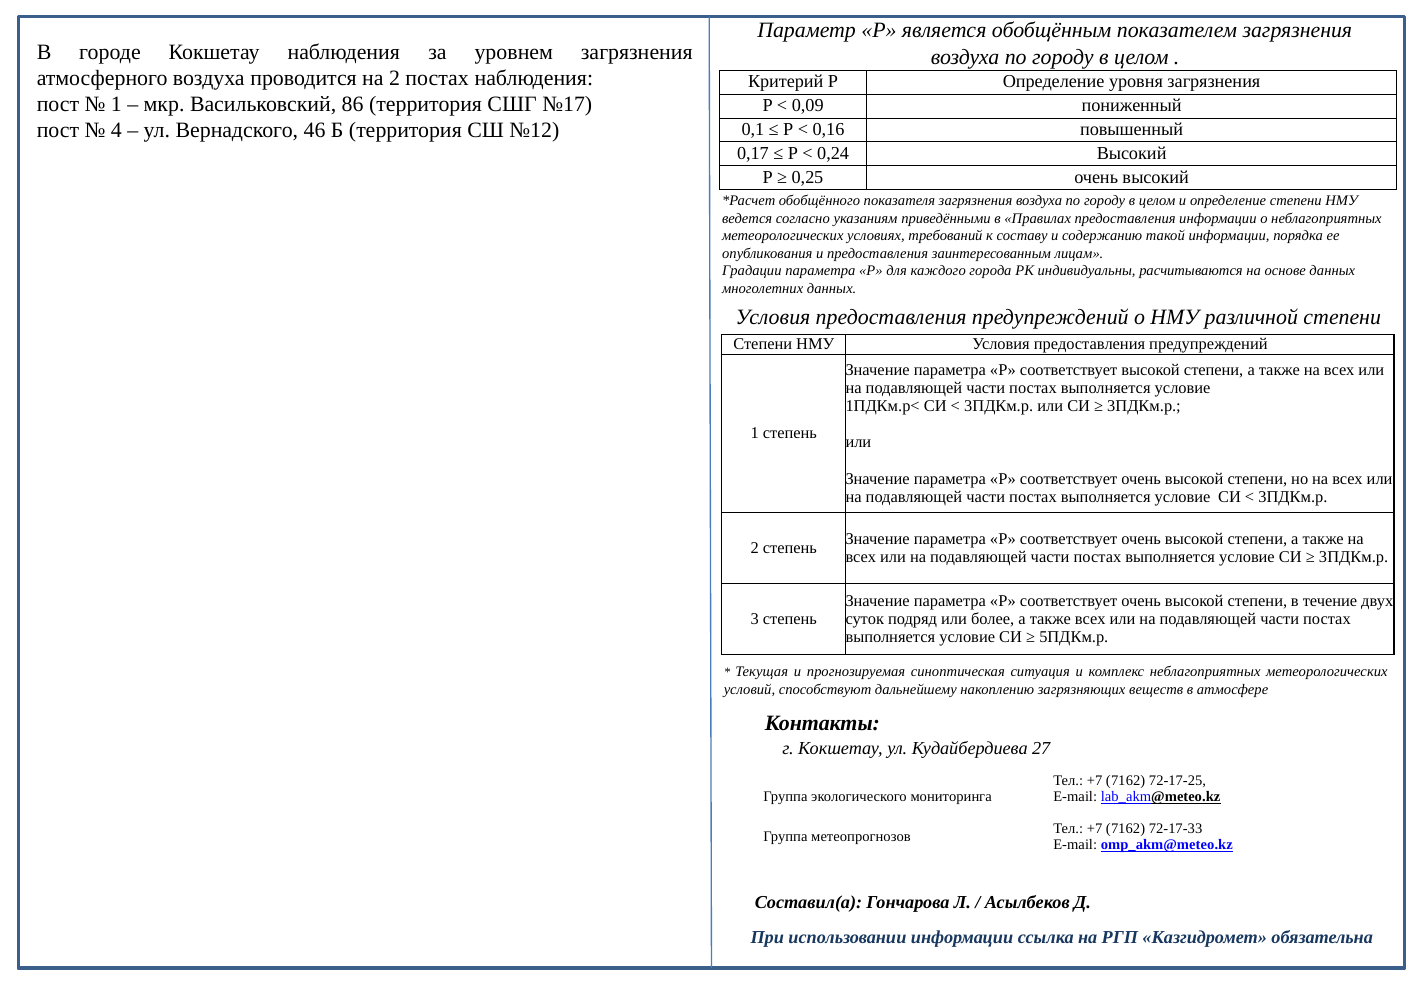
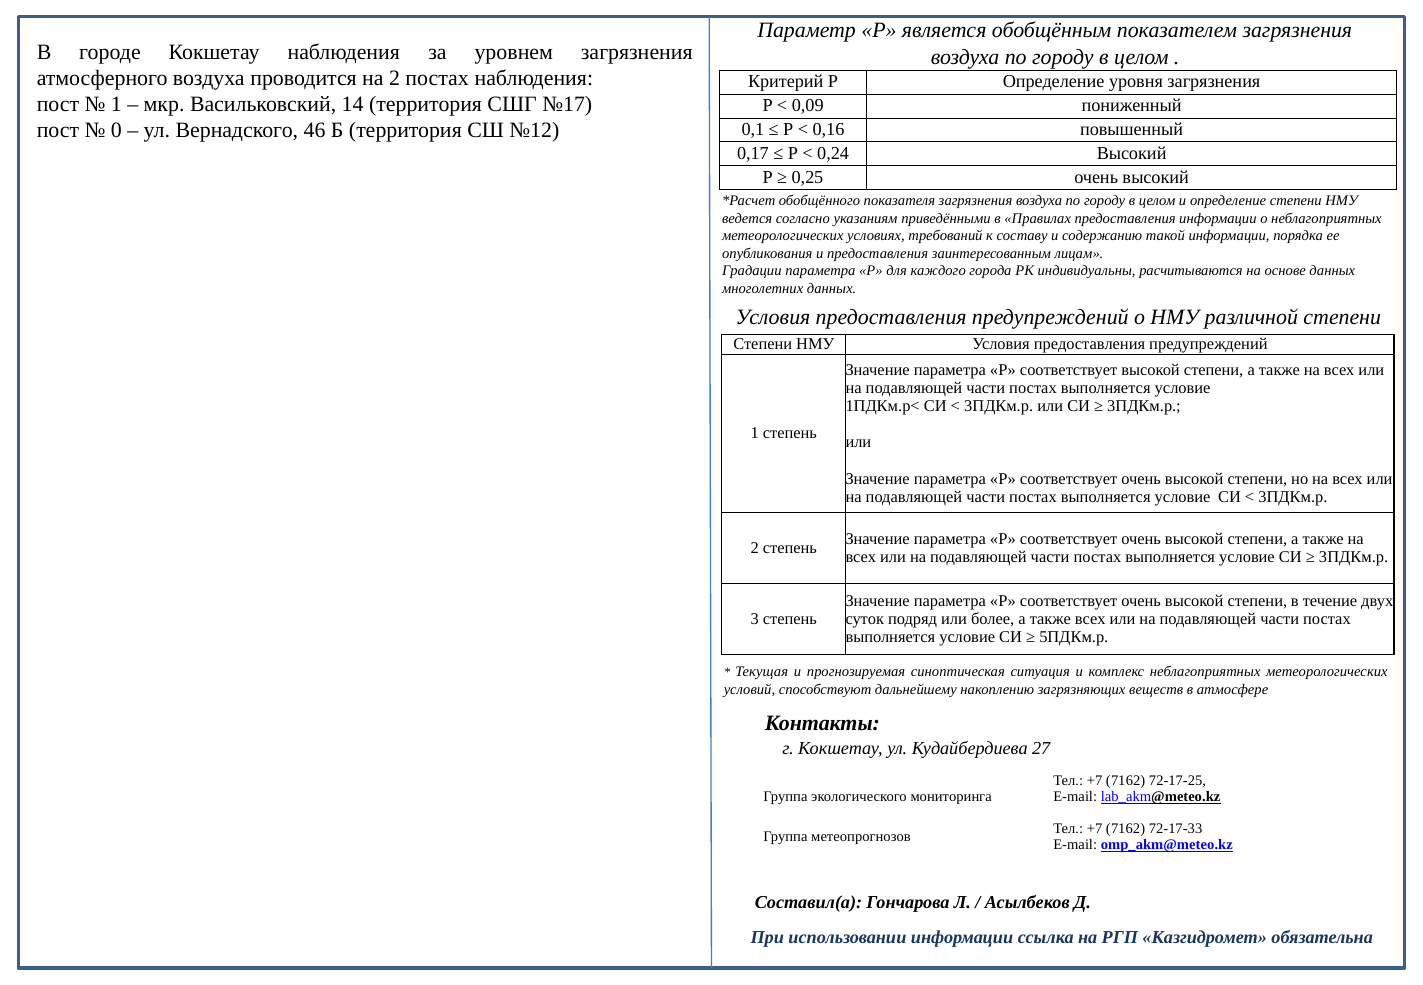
86: 86 -> 14
4: 4 -> 0
